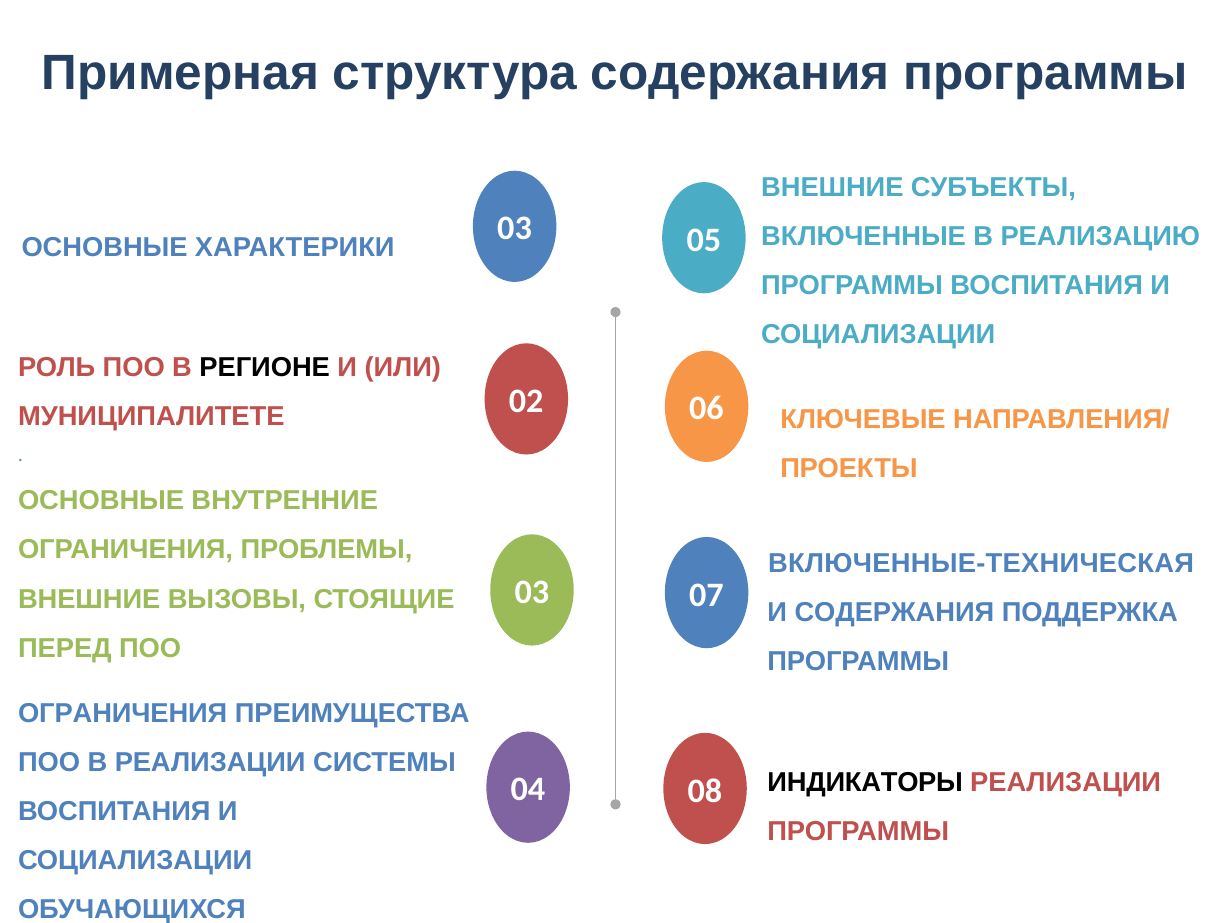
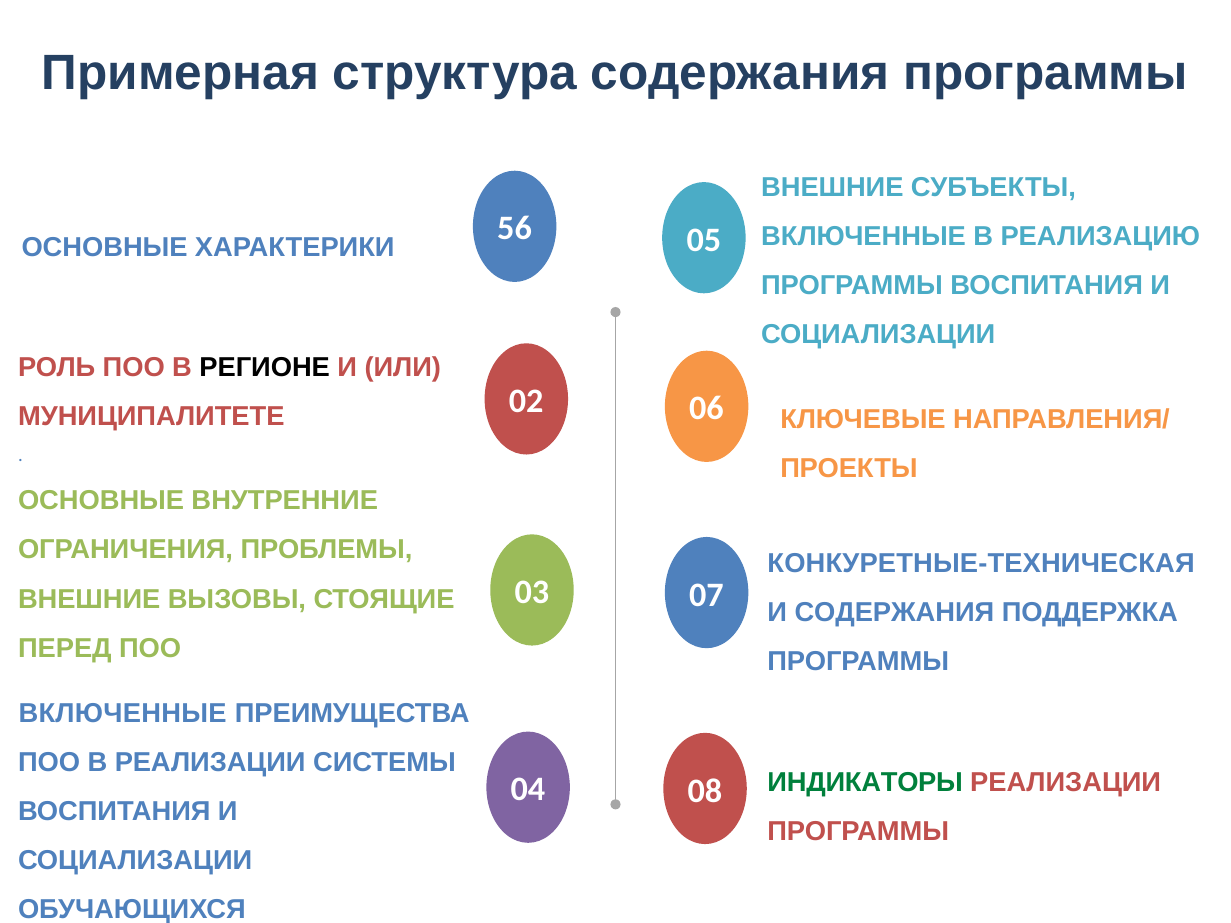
ХАРАКТЕРИКИ 03: 03 -> 56
ВКЛЮЧЕННЫЕ-ТЕХНИЧЕСКАЯ: ВКЛЮЧЕННЫЕ-ТЕХНИЧЕСКАЯ -> КОНКУРЕТНЫЕ-ТЕХНИЧЕСКАЯ
ОГРАНИЧЕНИЯ at (123, 713): ОГРАНИЧЕНИЯ -> ВКЛЮЧЕННЫЕ
ИНДИКАТОРЫ colour: black -> green
